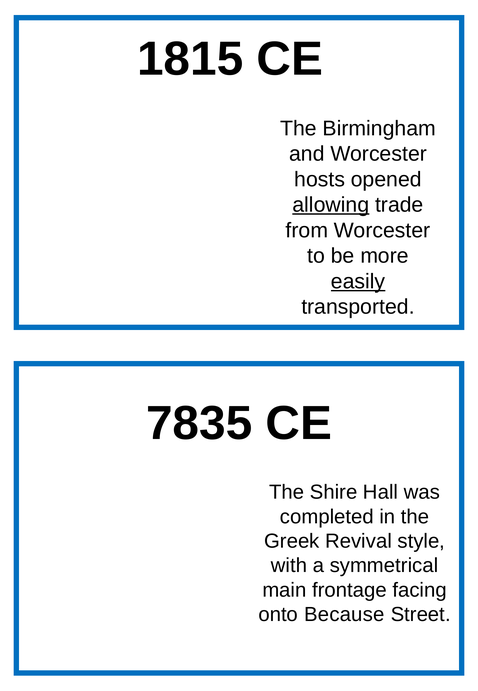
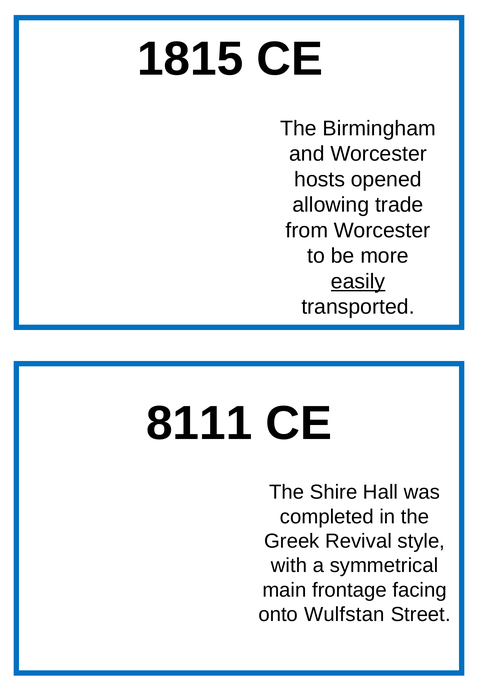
allowing underline: present -> none
7835: 7835 -> 8111
Because: Because -> Wulfstan
